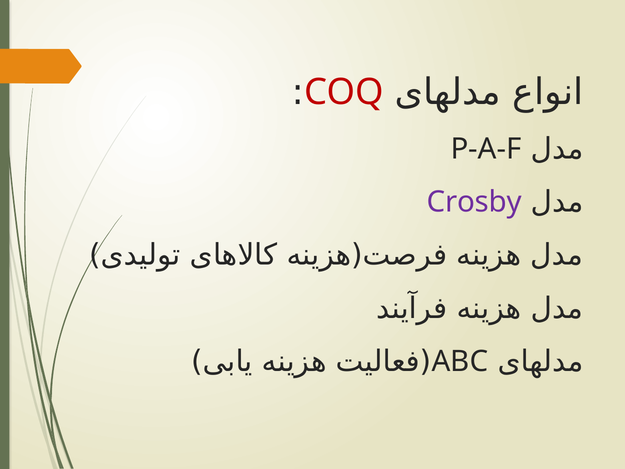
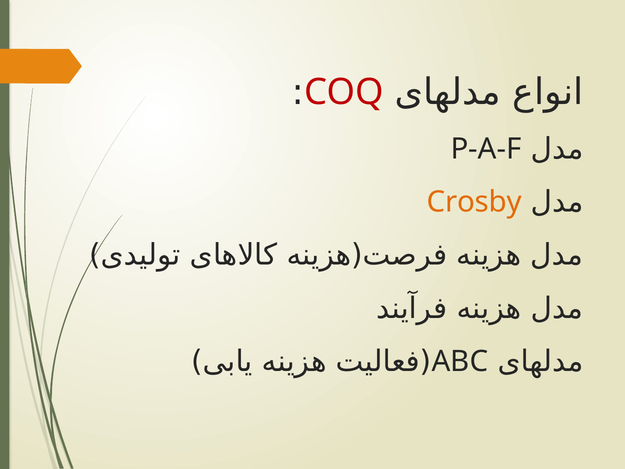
Crosby colour: purple -> orange
